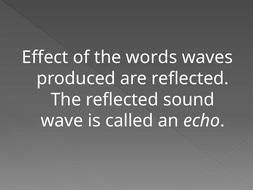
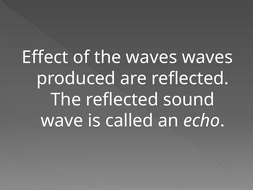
the words: words -> waves
